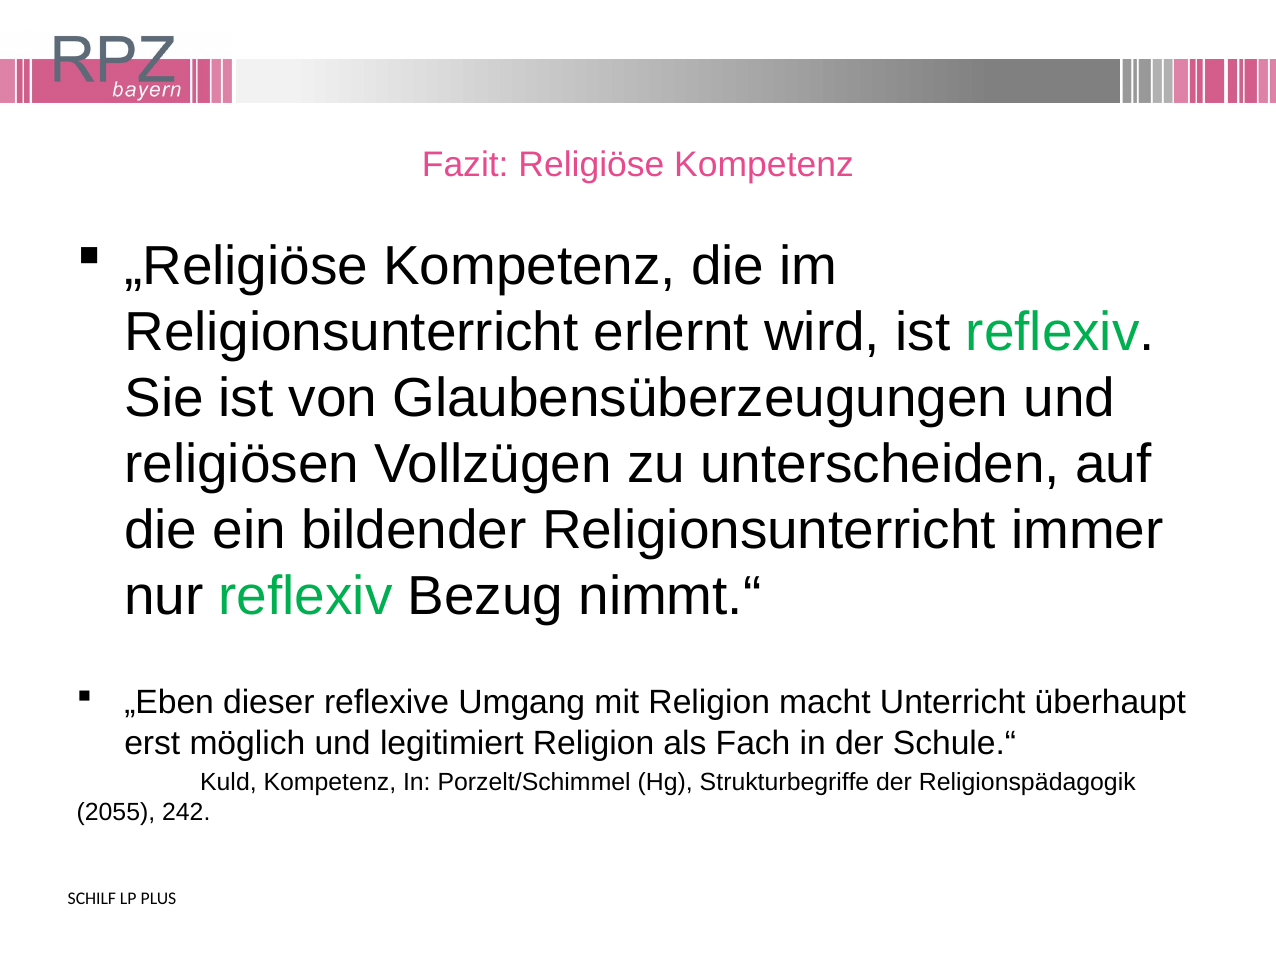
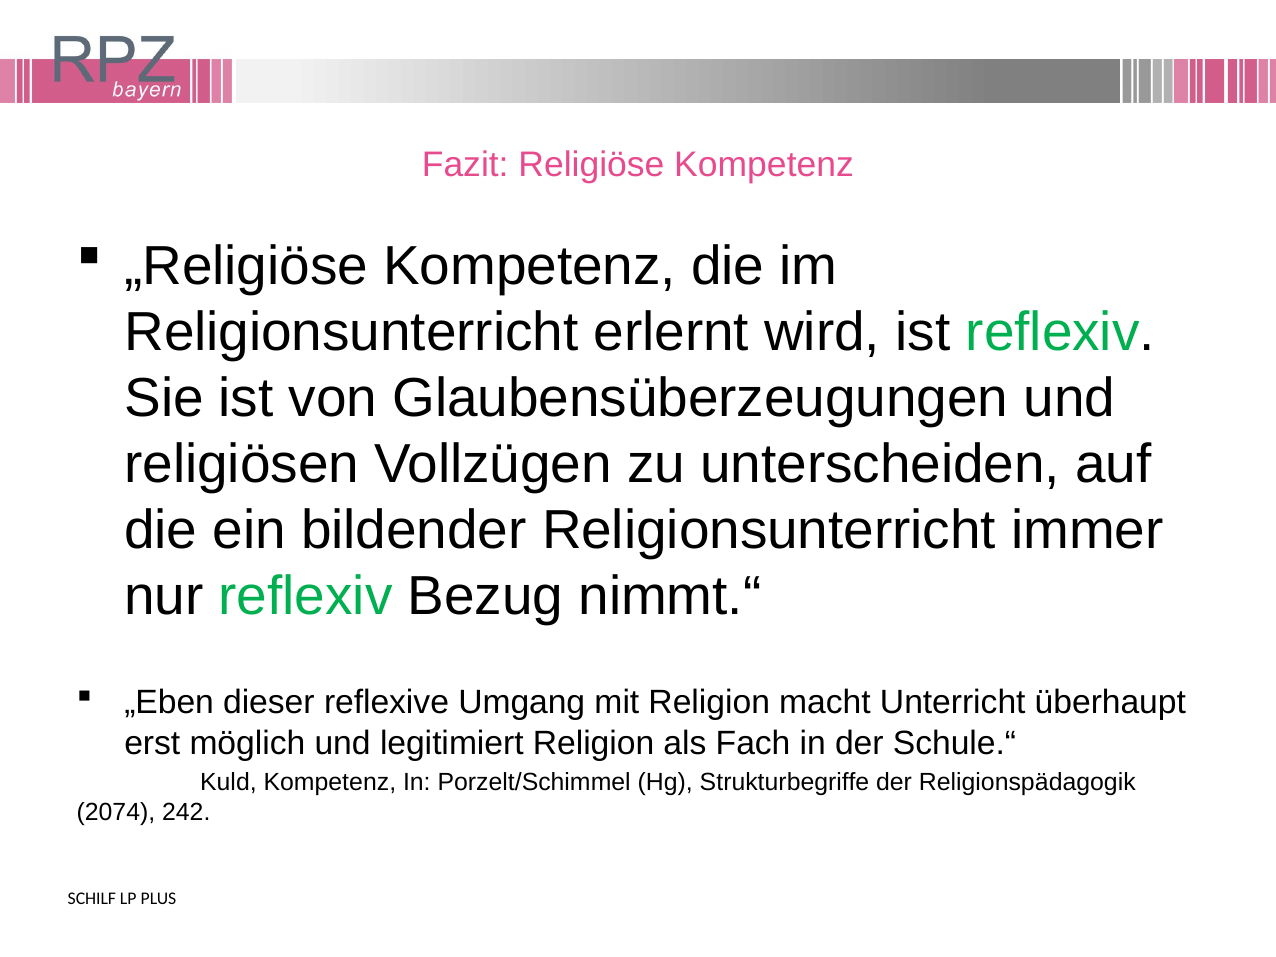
2055: 2055 -> 2074
